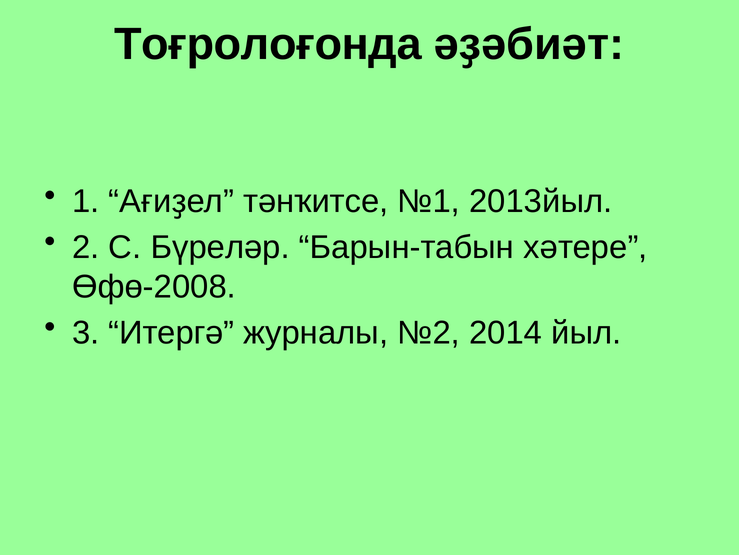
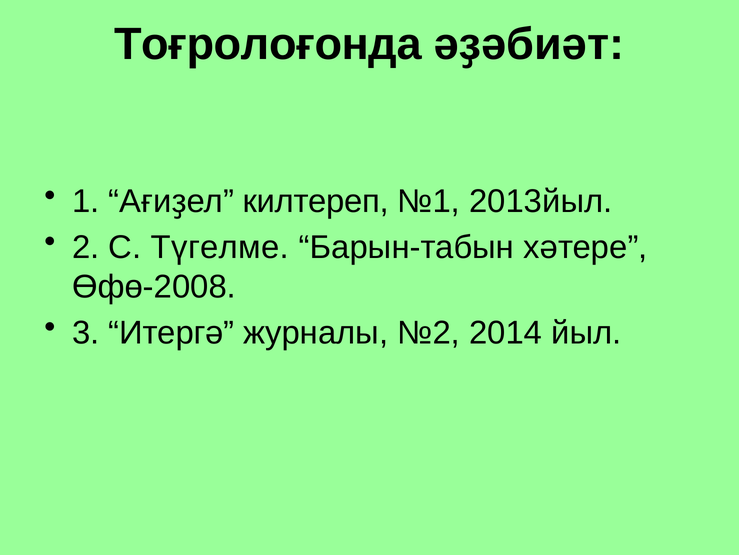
тәнҡитсе: тәнҡитсе -> килтереп
Бүреләр: Бүреләр -> Түгелме
